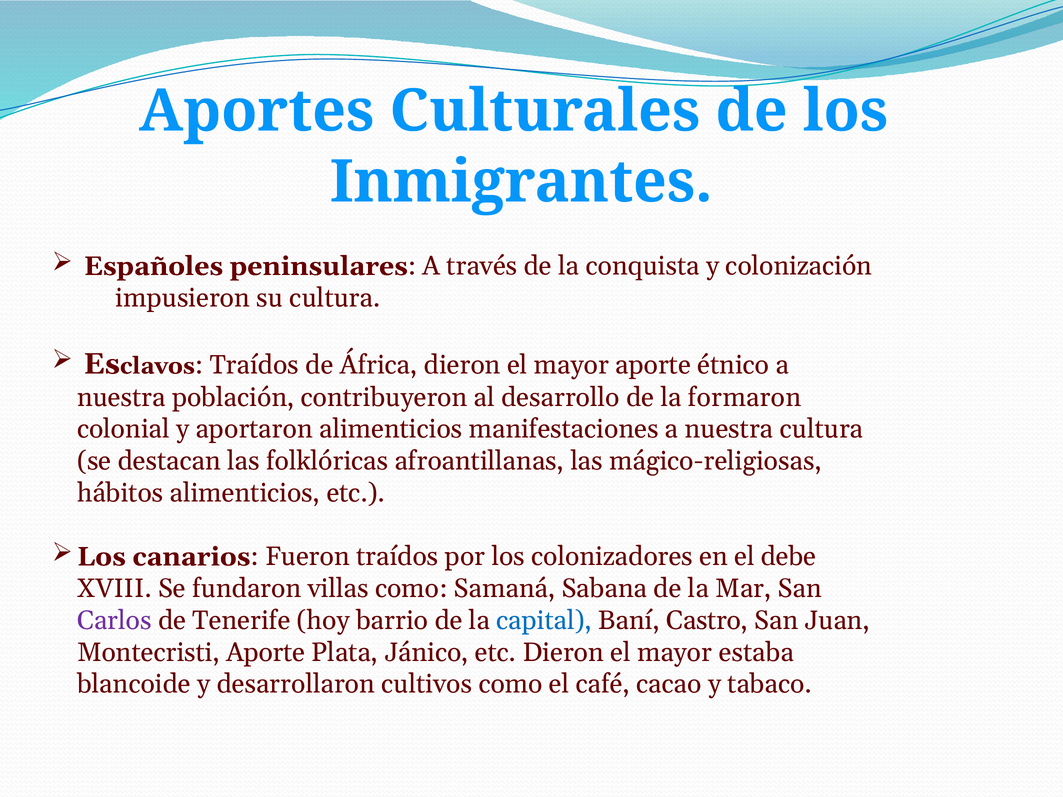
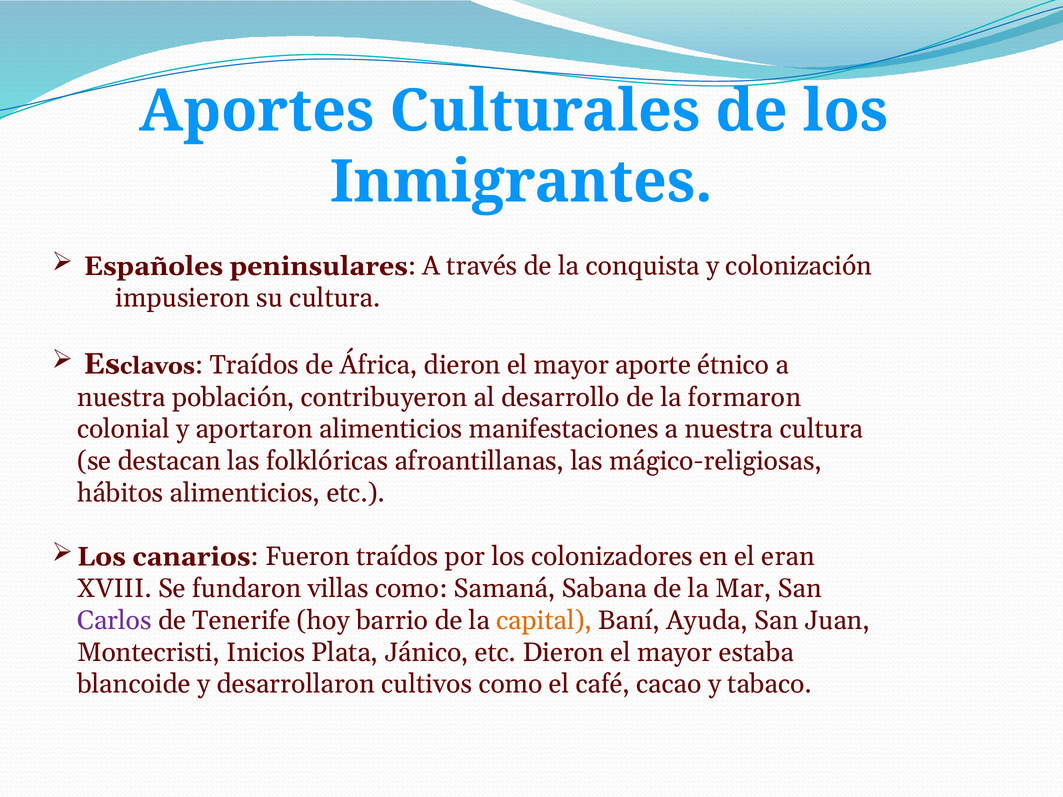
debe: debe -> eran
capital colour: blue -> orange
Castro: Castro -> Ayuda
Montecristi Aporte: Aporte -> Inicios
